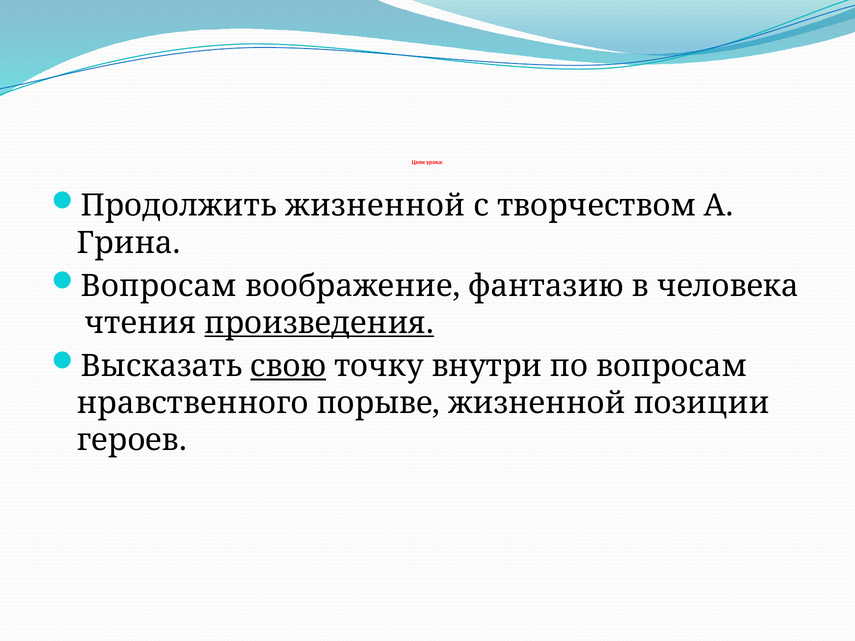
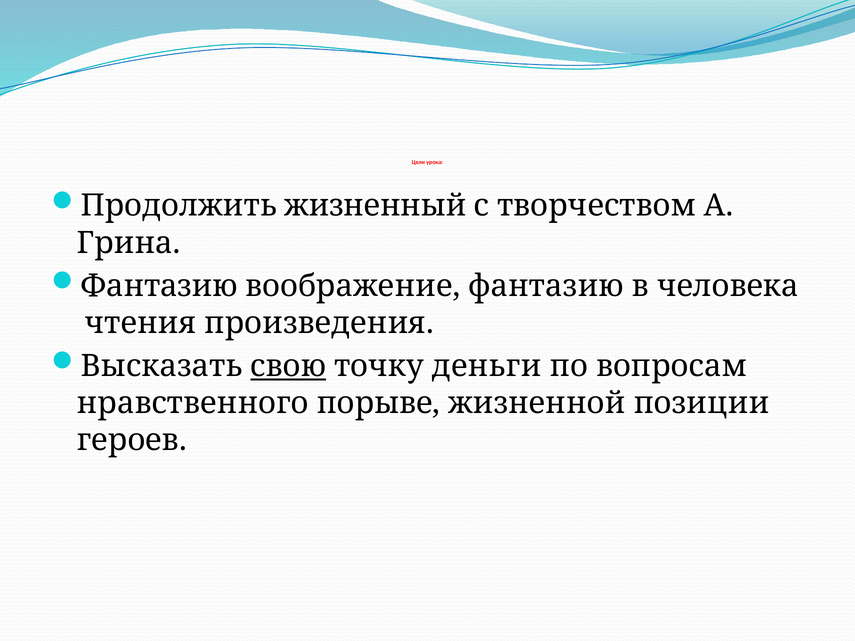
Продолжить жизненной: жизненной -> жизненный
Вопросам at (159, 286): Вопросам -> Фантазию
произведения underline: present -> none
внутри: внутри -> деньги
